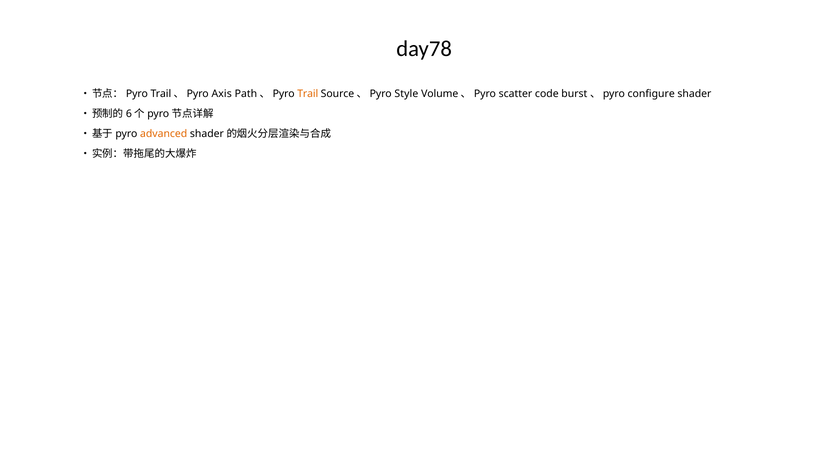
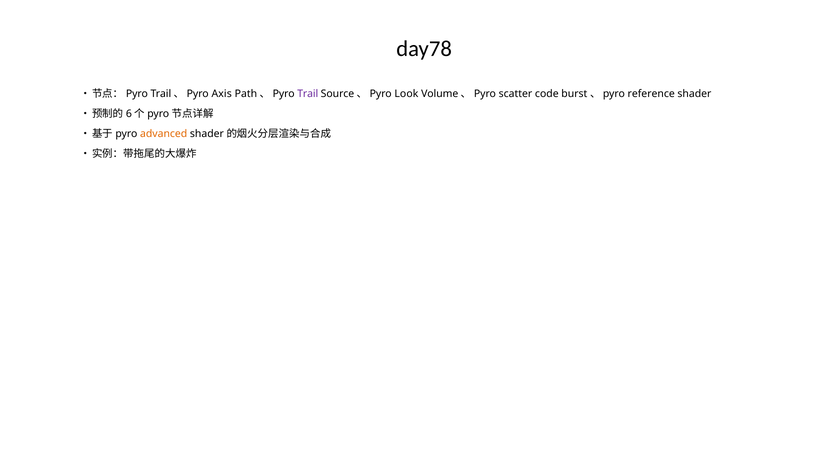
Trail colour: orange -> purple
Style: Style -> Look
configure: configure -> reference
